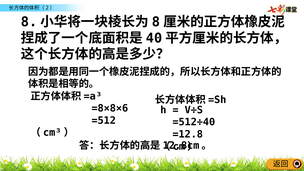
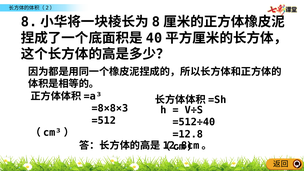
=8×8×6: =8×8×6 -> =8×8×3
